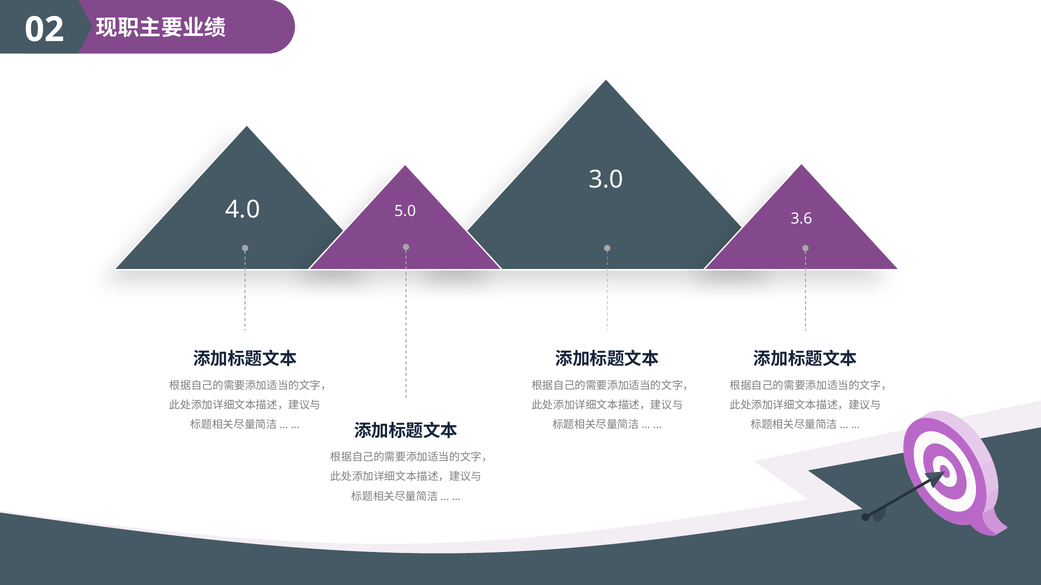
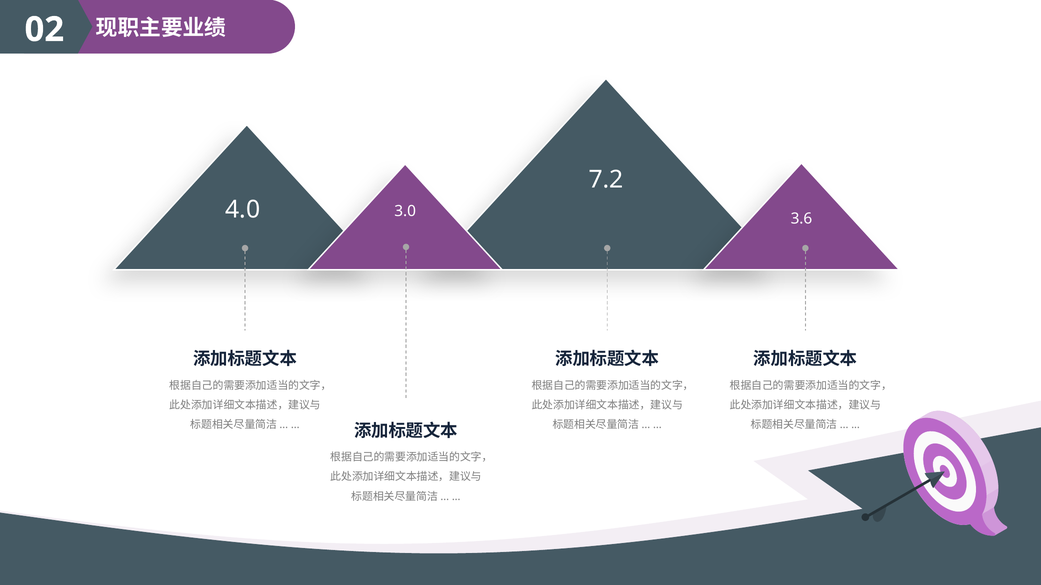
3.0: 3.0 -> 7.2
5.0: 5.0 -> 3.0
